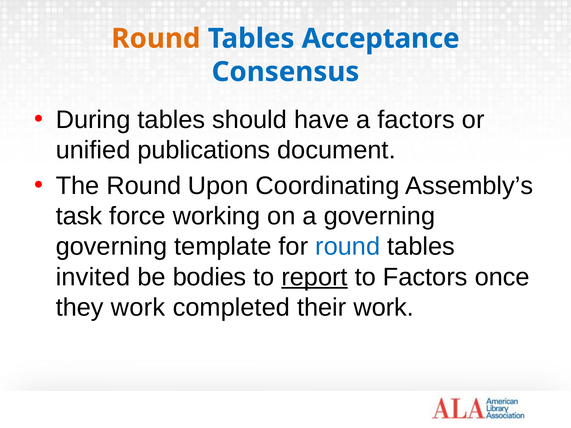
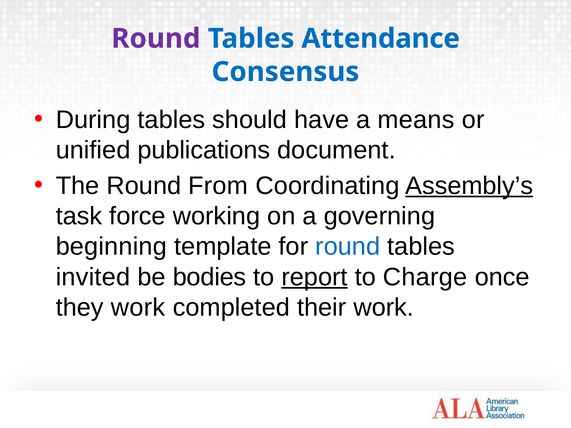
Round at (156, 39) colour: orange -> purple
Acceptance: Acceptance -> Attendance
a factors: factors -> means
Upon: Upon -> From
Assembly’s underline: none -> present
governing at (111, 247): governing -> beginning
to Factors: Factors -> Charge
